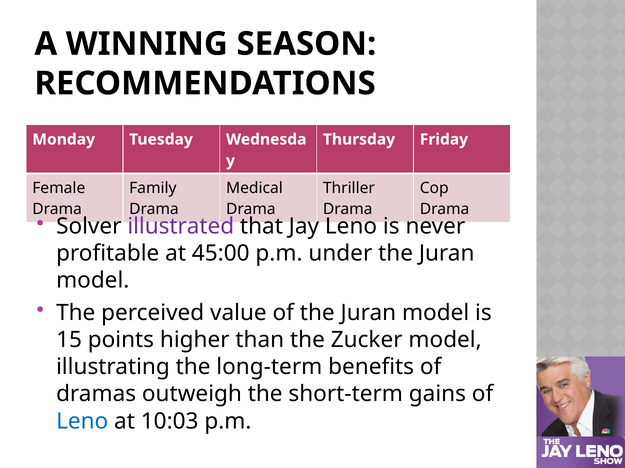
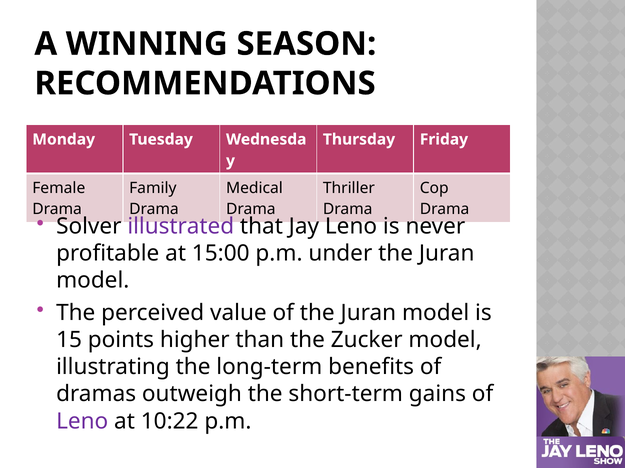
45:00: 45:00 -> 15:00
Leno at (82, 422) colour: blue -> purple
10:03: 10:03 -> 10:22
